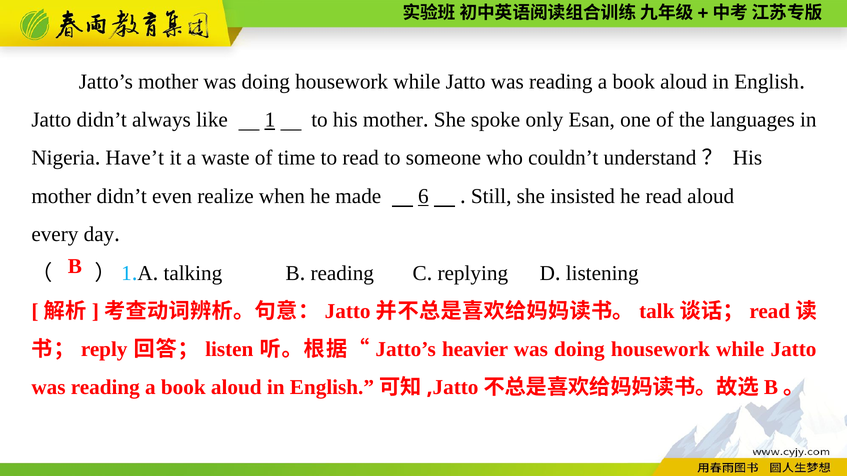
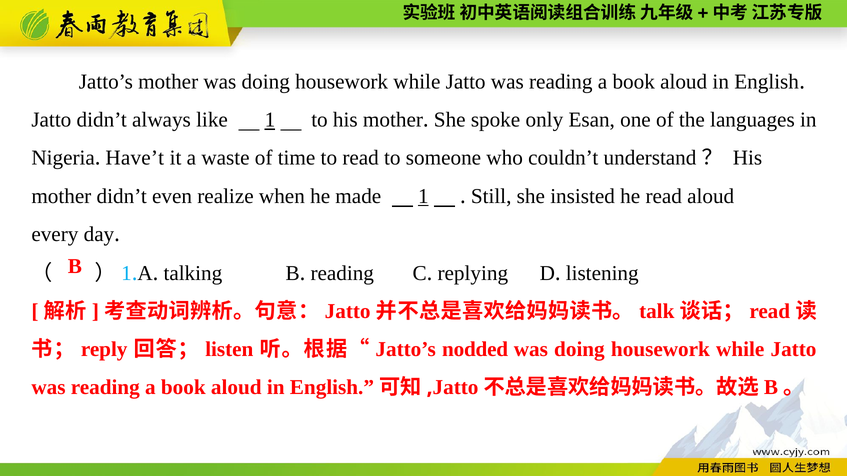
made 6: 6 -> 1
heavier: heavier -> nodded
